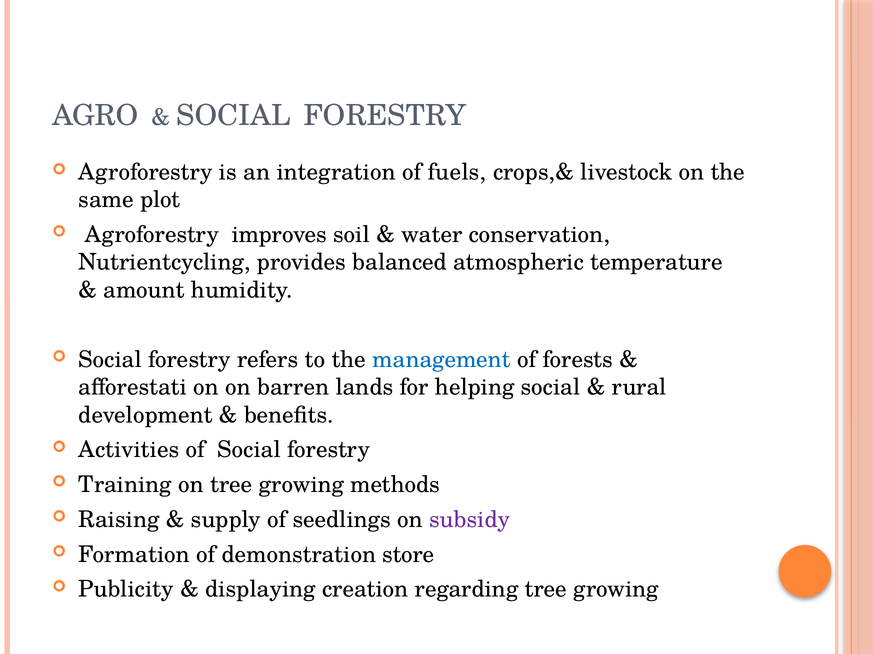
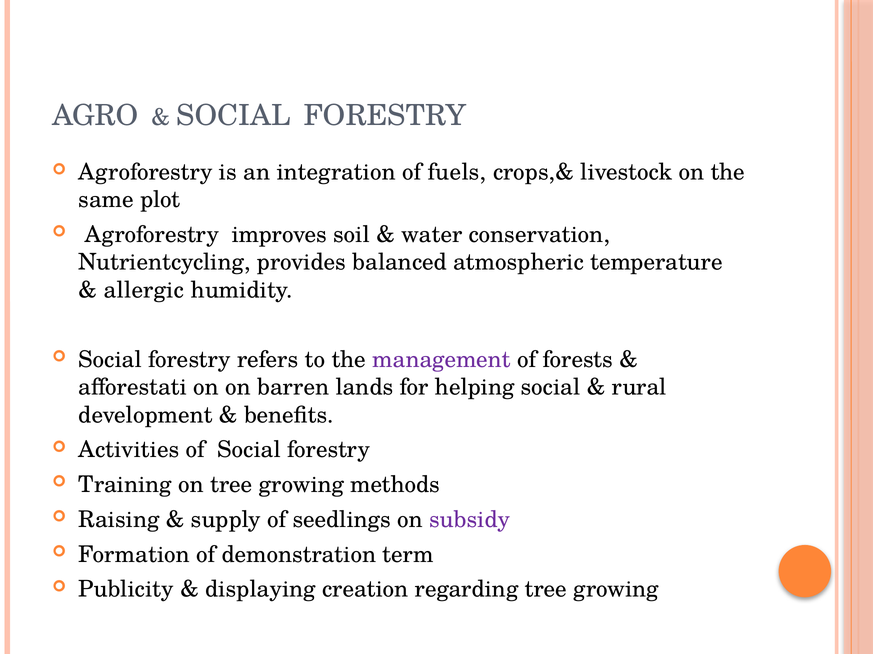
amount: amount -> allergic
management colour: blue -> purple
store: store -> term
